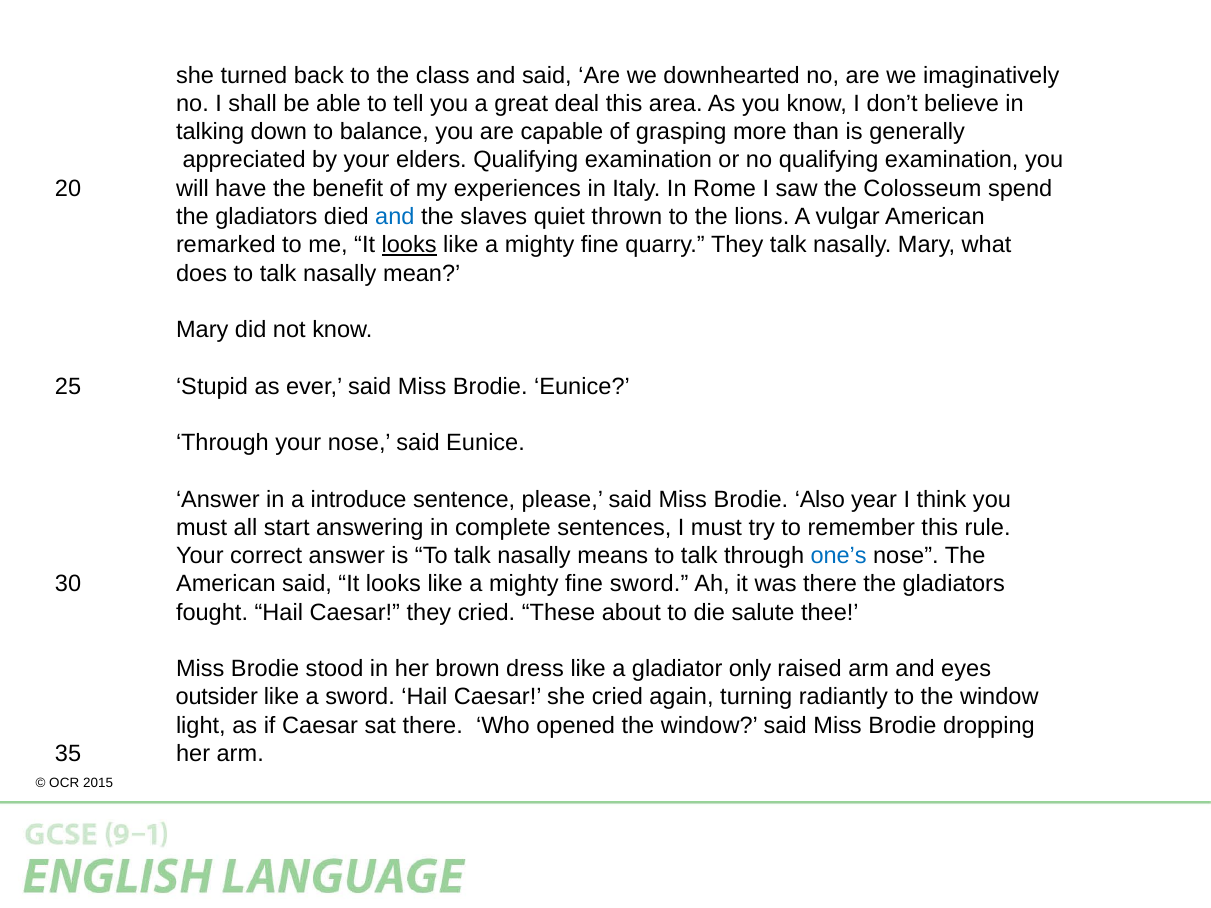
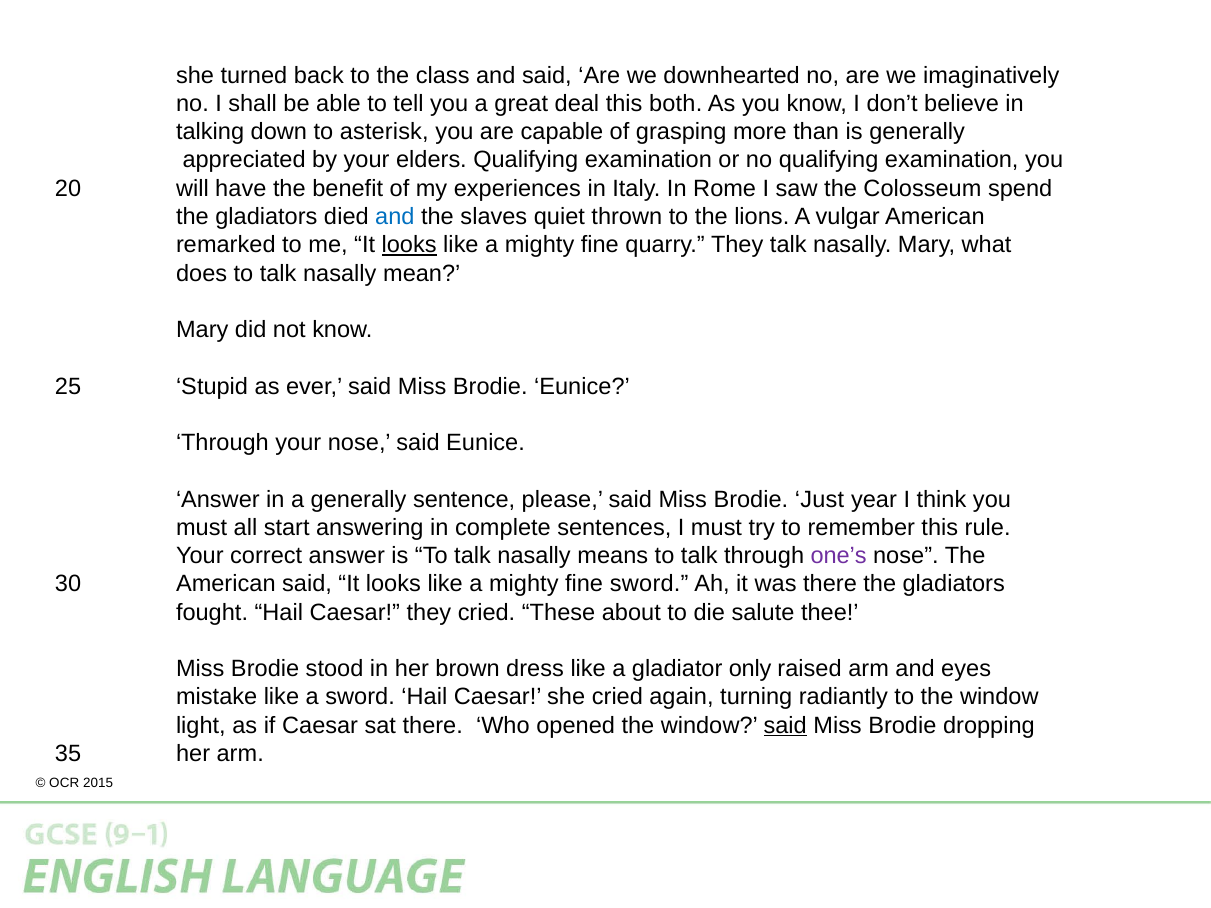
area: area -> both
balance: balance -> asterisk
a introduce: introduce -> generally
Also: Also -> Just
one’s colour: blue -> purple
outsider: outsider -> mistake
said at (785, 726) underline: none -> present
